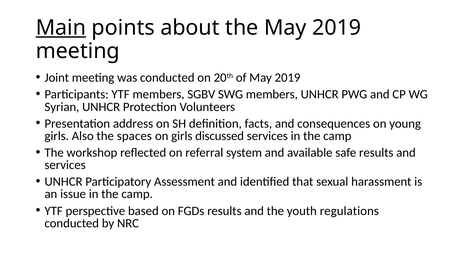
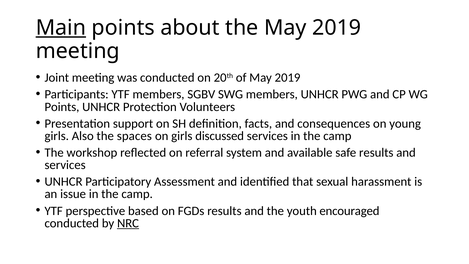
Syrian at (62, 107): Syrian -> Points
address: address -> support
regulations: regulations -> encouraged
NRC underline: none -> present
